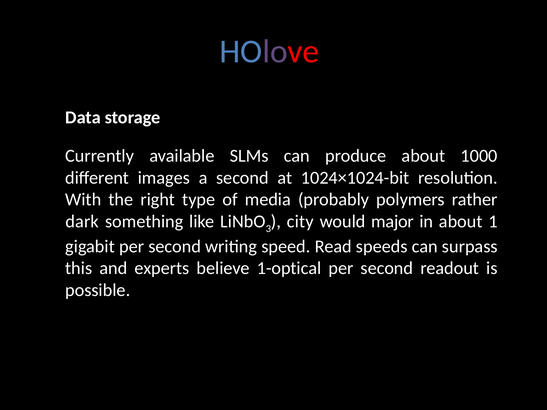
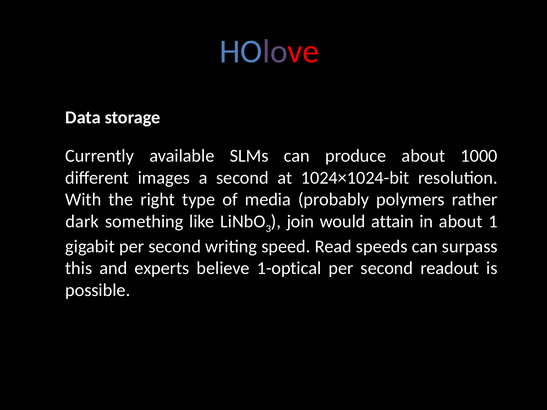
city: city -> join
major: major -> attain
